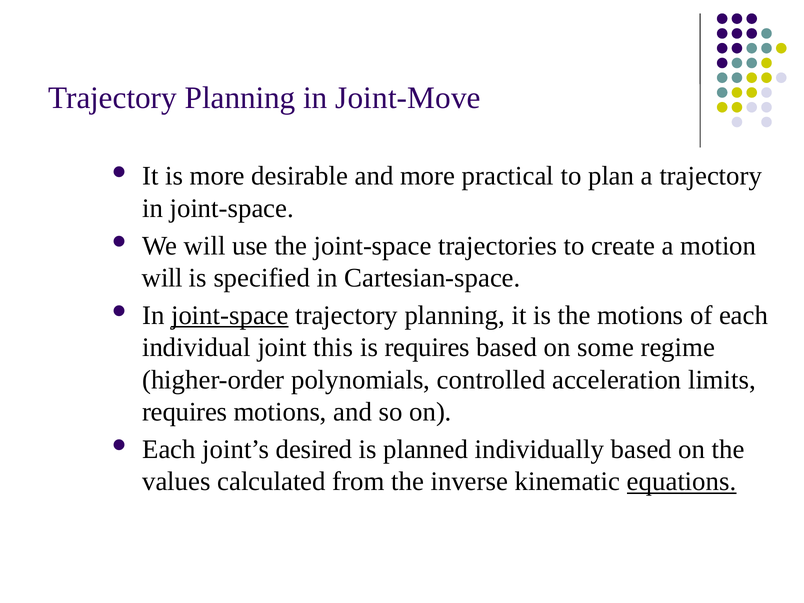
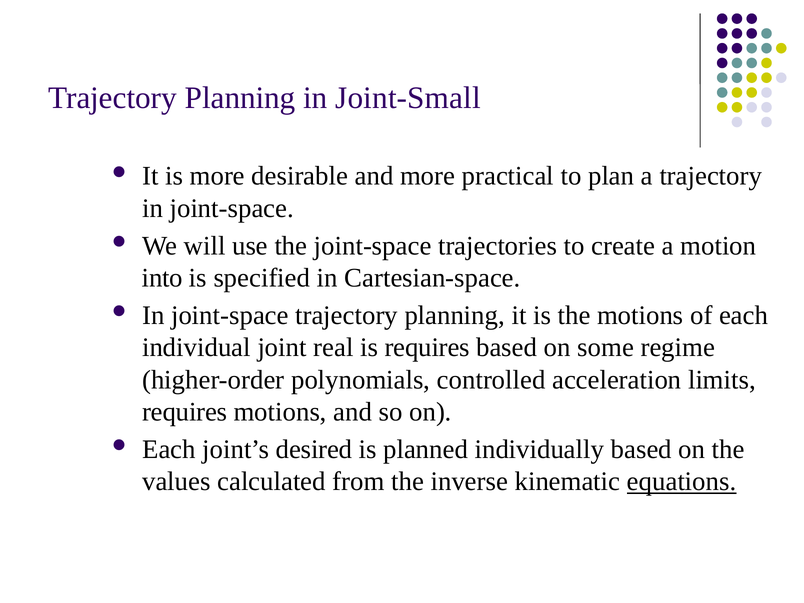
Joint-Move: Joint-Move -> Joint-Small
will at (162, 278): will -> into
joint-space at (230, 315) underline: present -> none
this: this -> real
